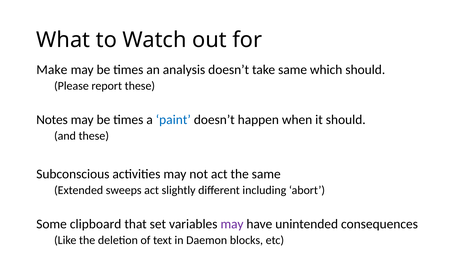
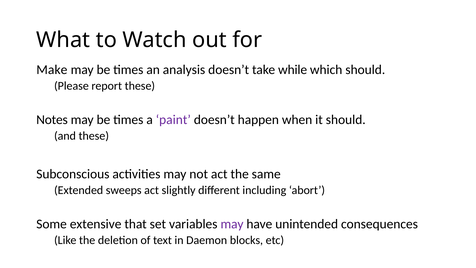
take same: same -> while
paint colour: blue -> purple
clipboard: clipboard -> extensive
